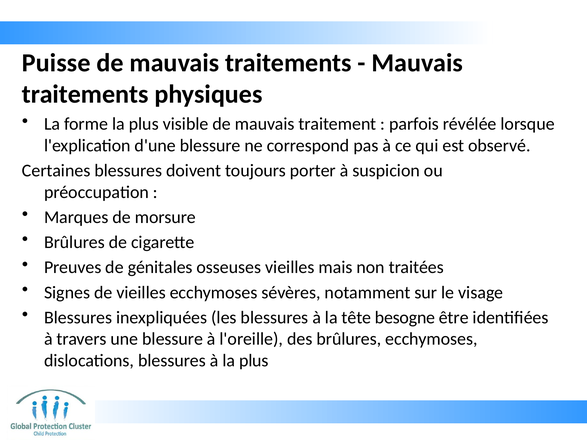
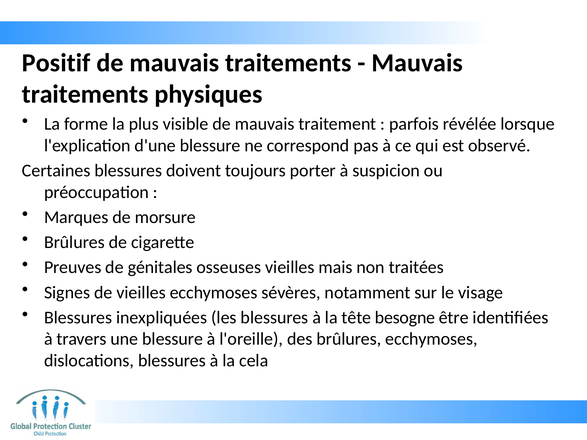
Puisse: Puisse -> Positif
à la plus: plus -> cela
